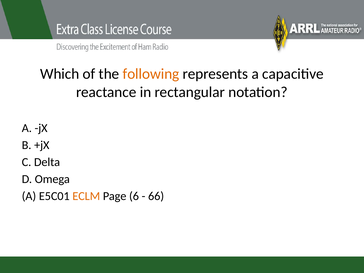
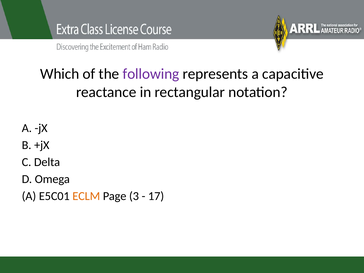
following colour: orange -> purple
6: 6 -> 3
66: 66 -> 17
